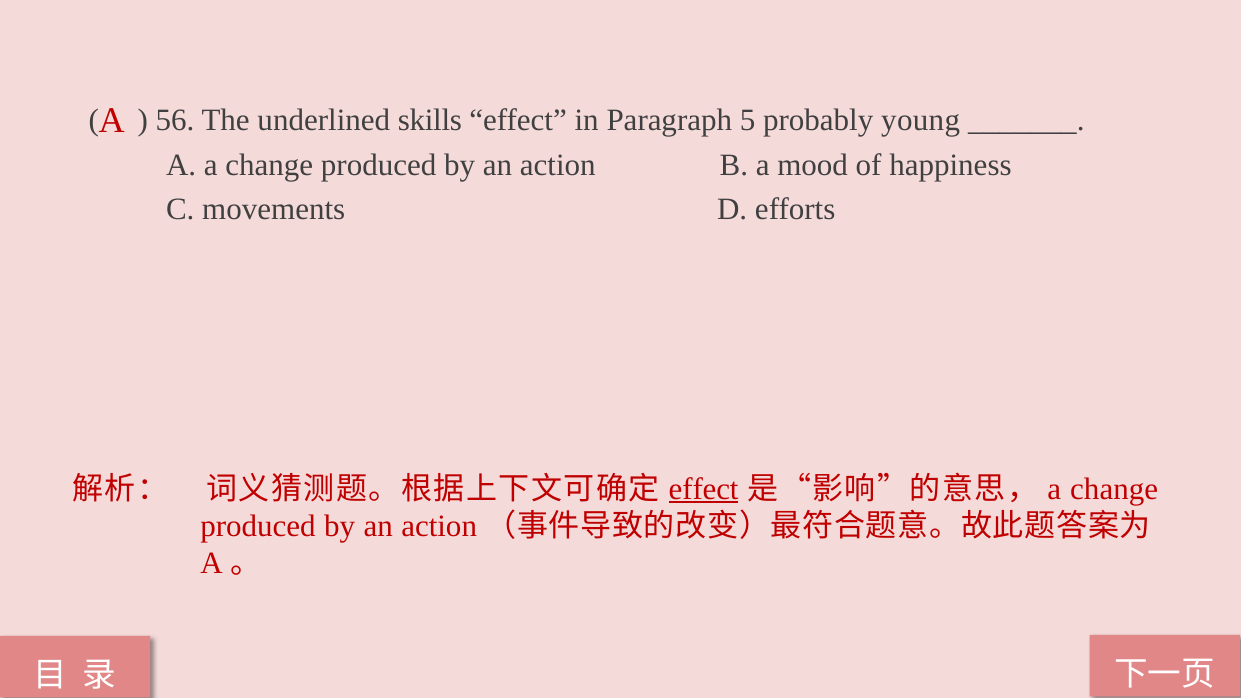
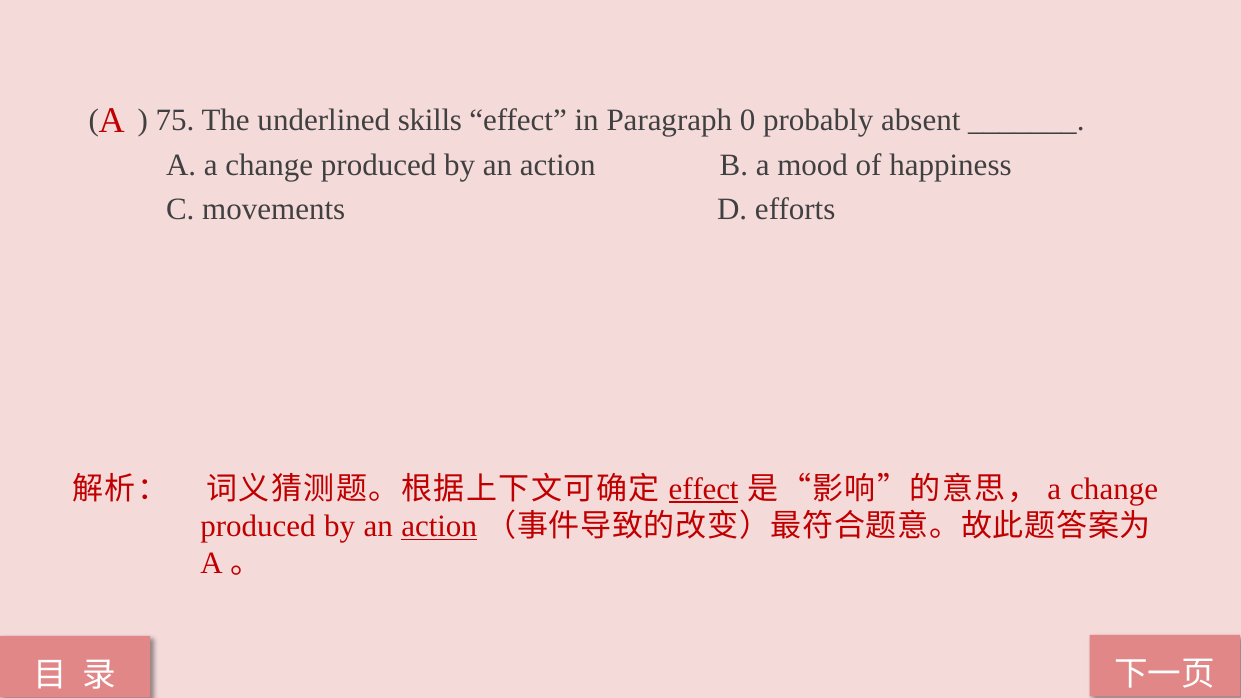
56: 56 -> 75
5: 5 -> 0
young: young -> absent
action at (439, 526) underline: none -> present
